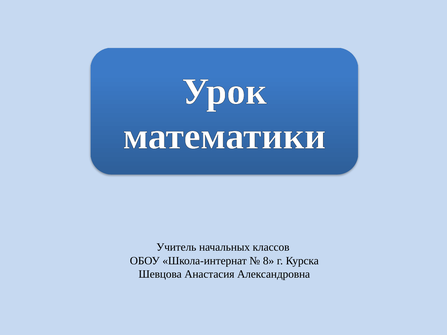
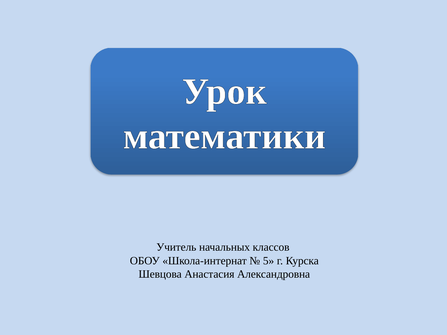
8: 8 -> 5
